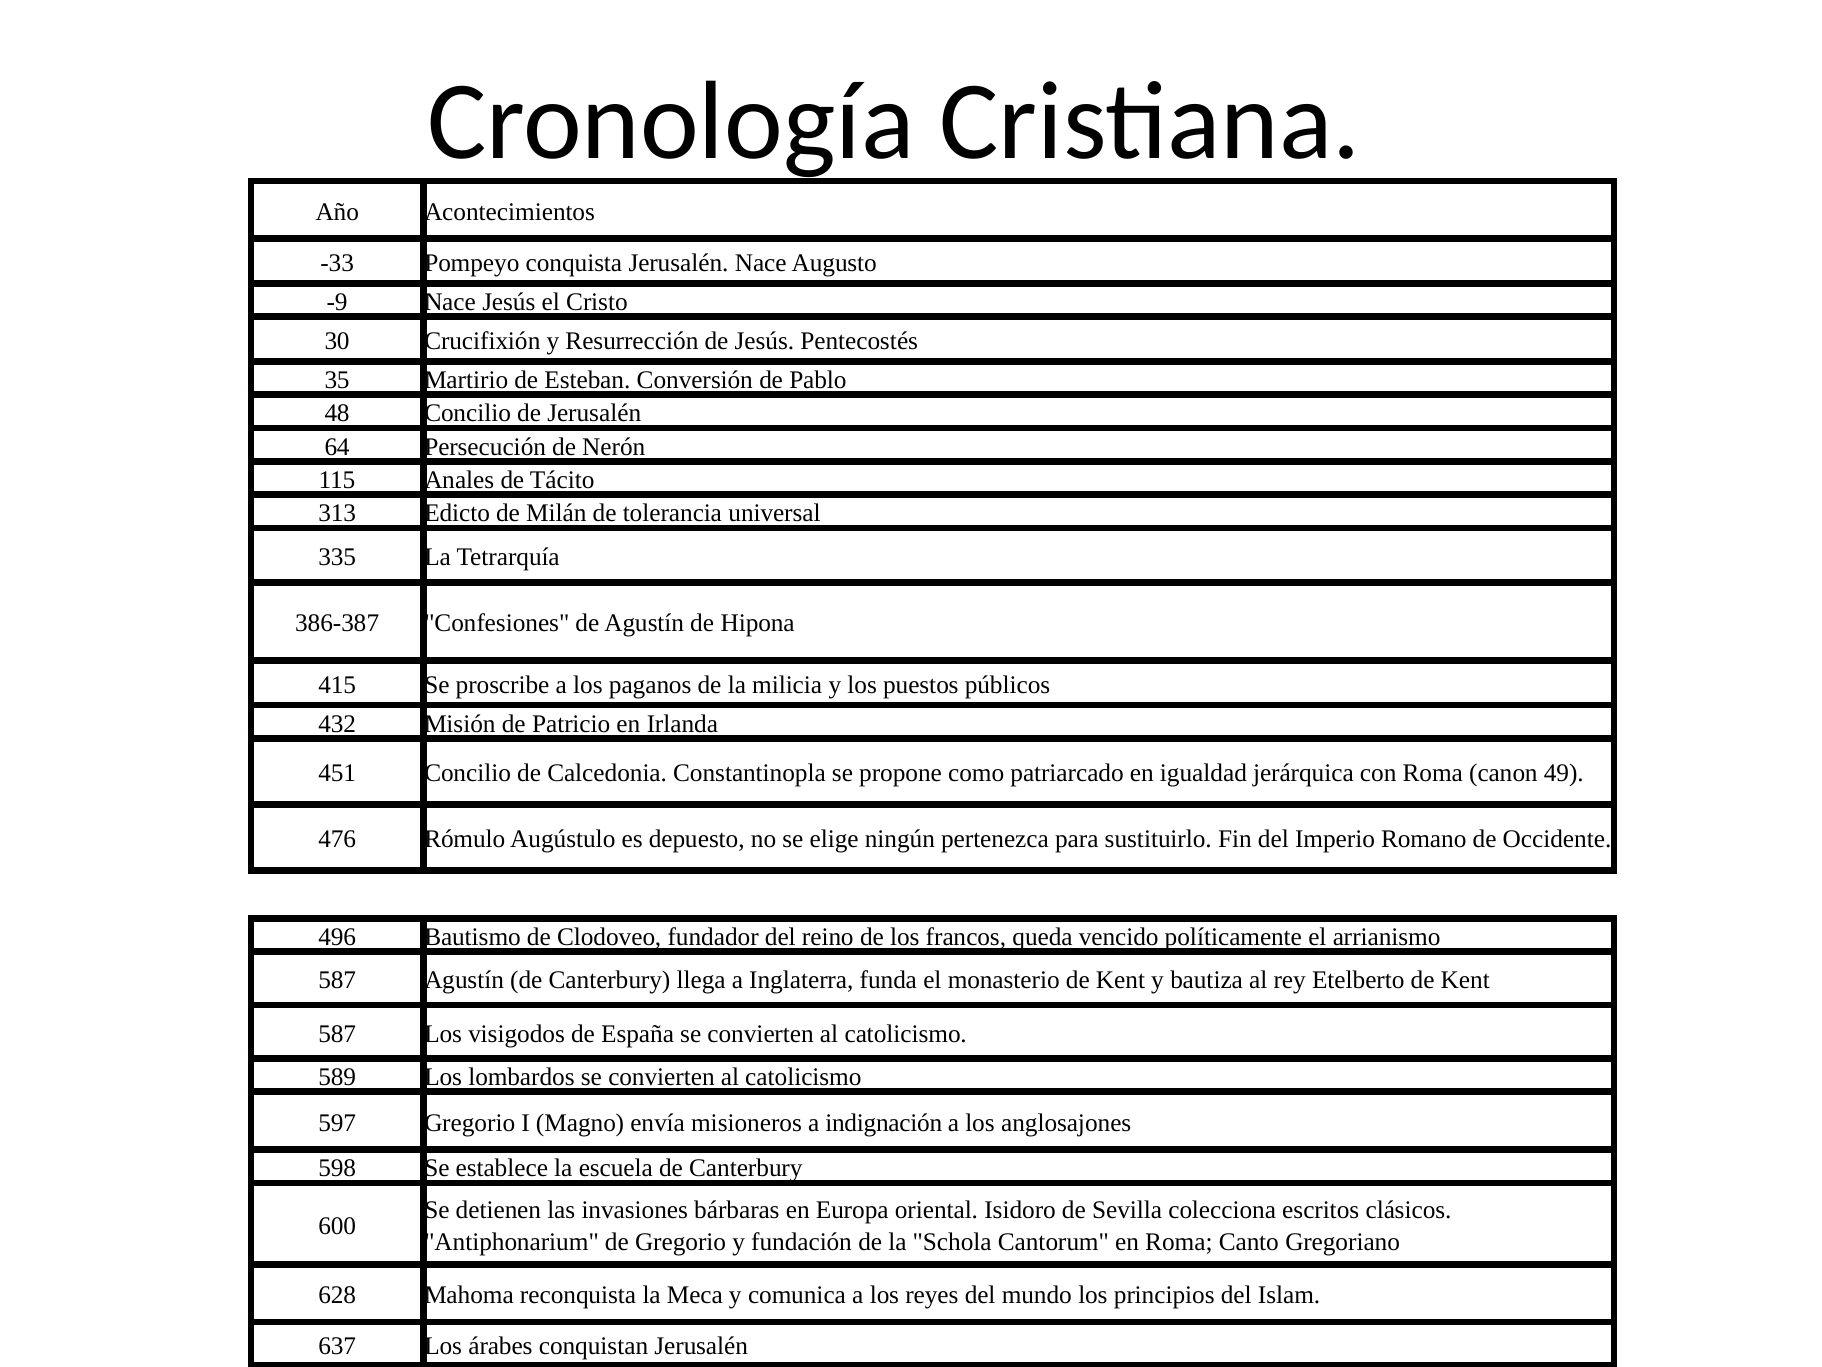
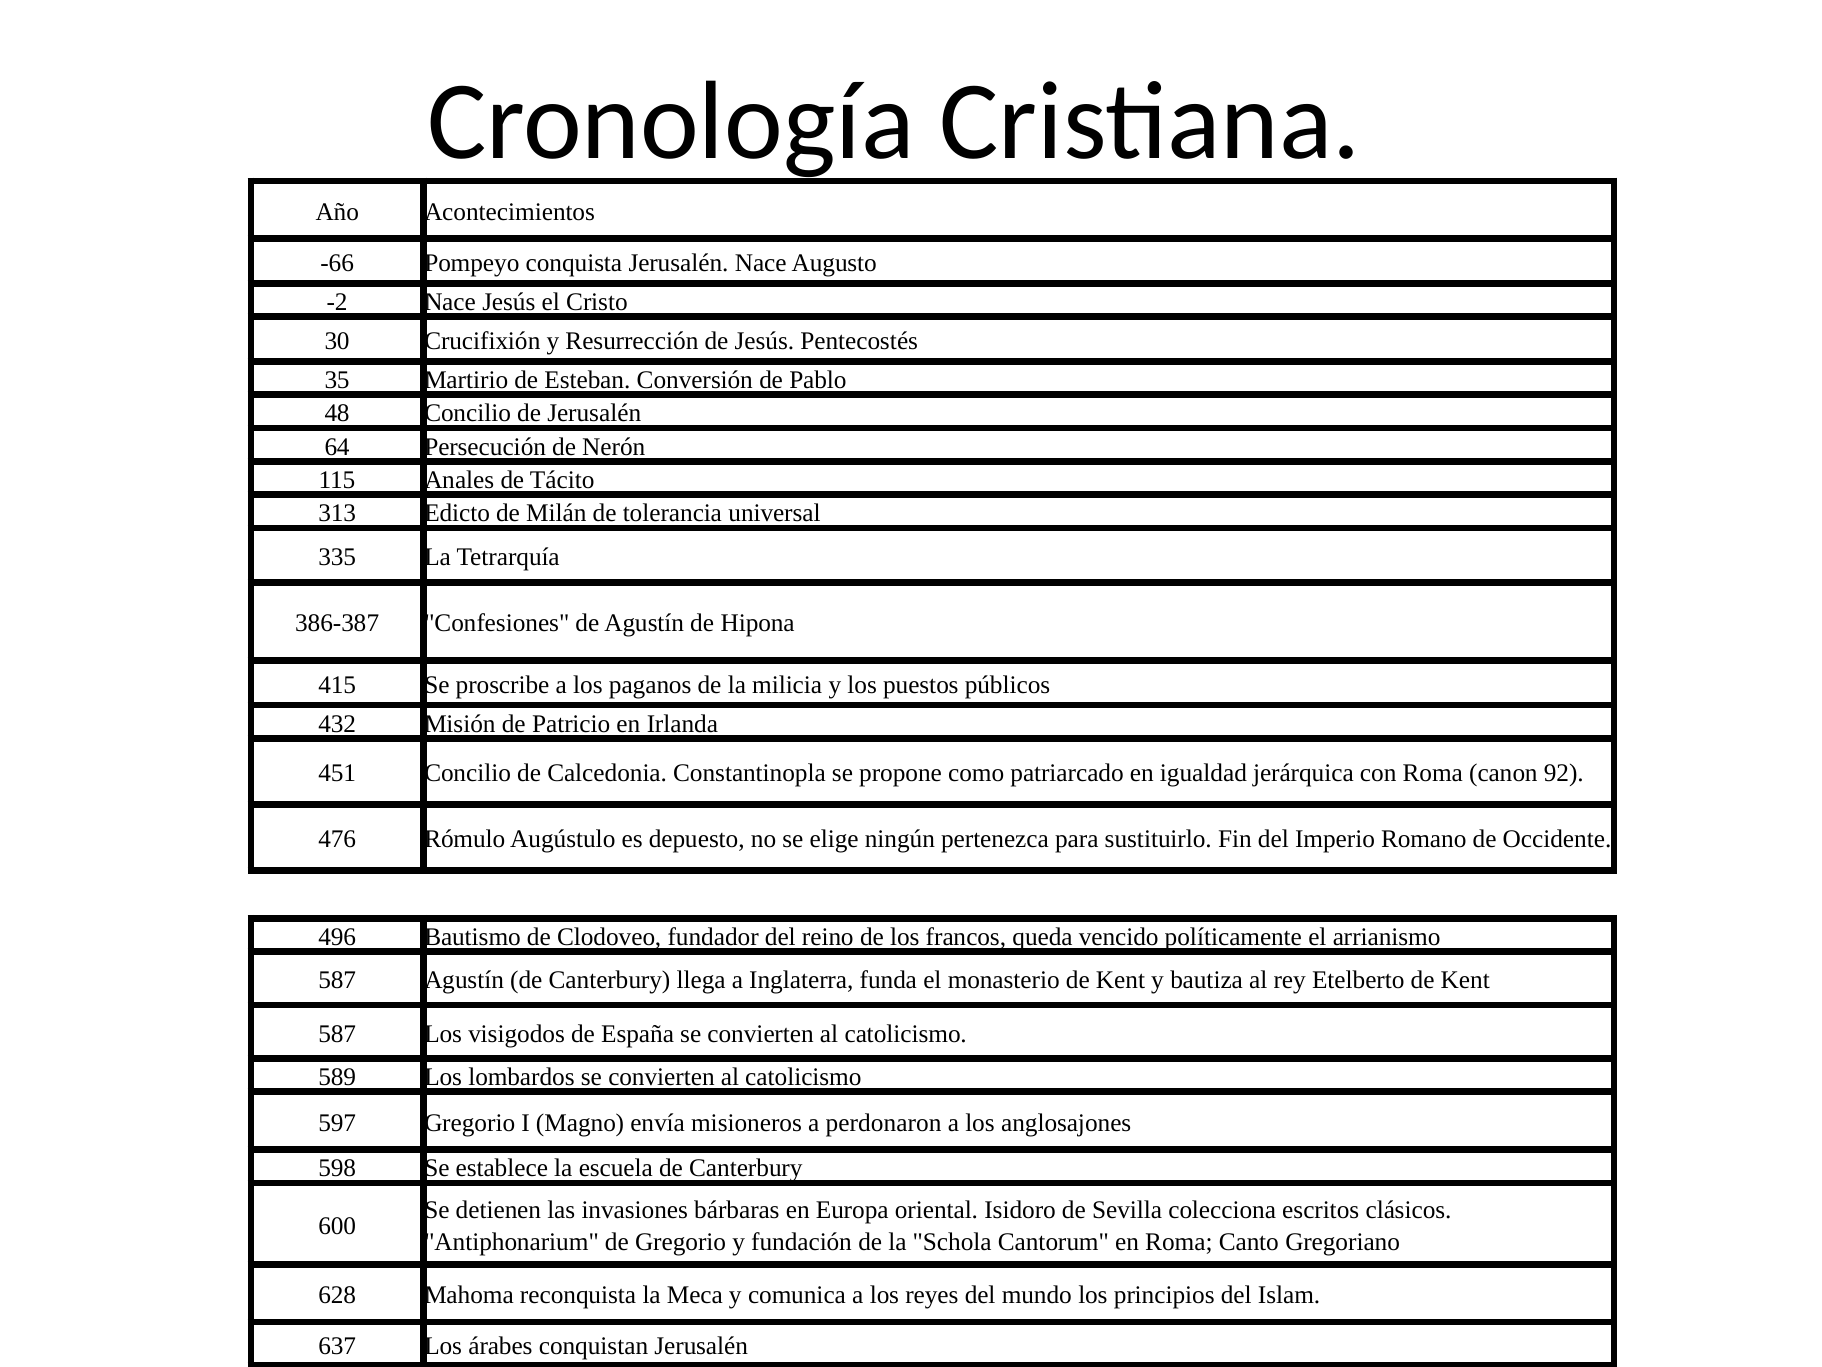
-33: -33 -> -66
-9: -9 -> -2
49: 49 -> 92
indignación: indignación -> perdonaron
